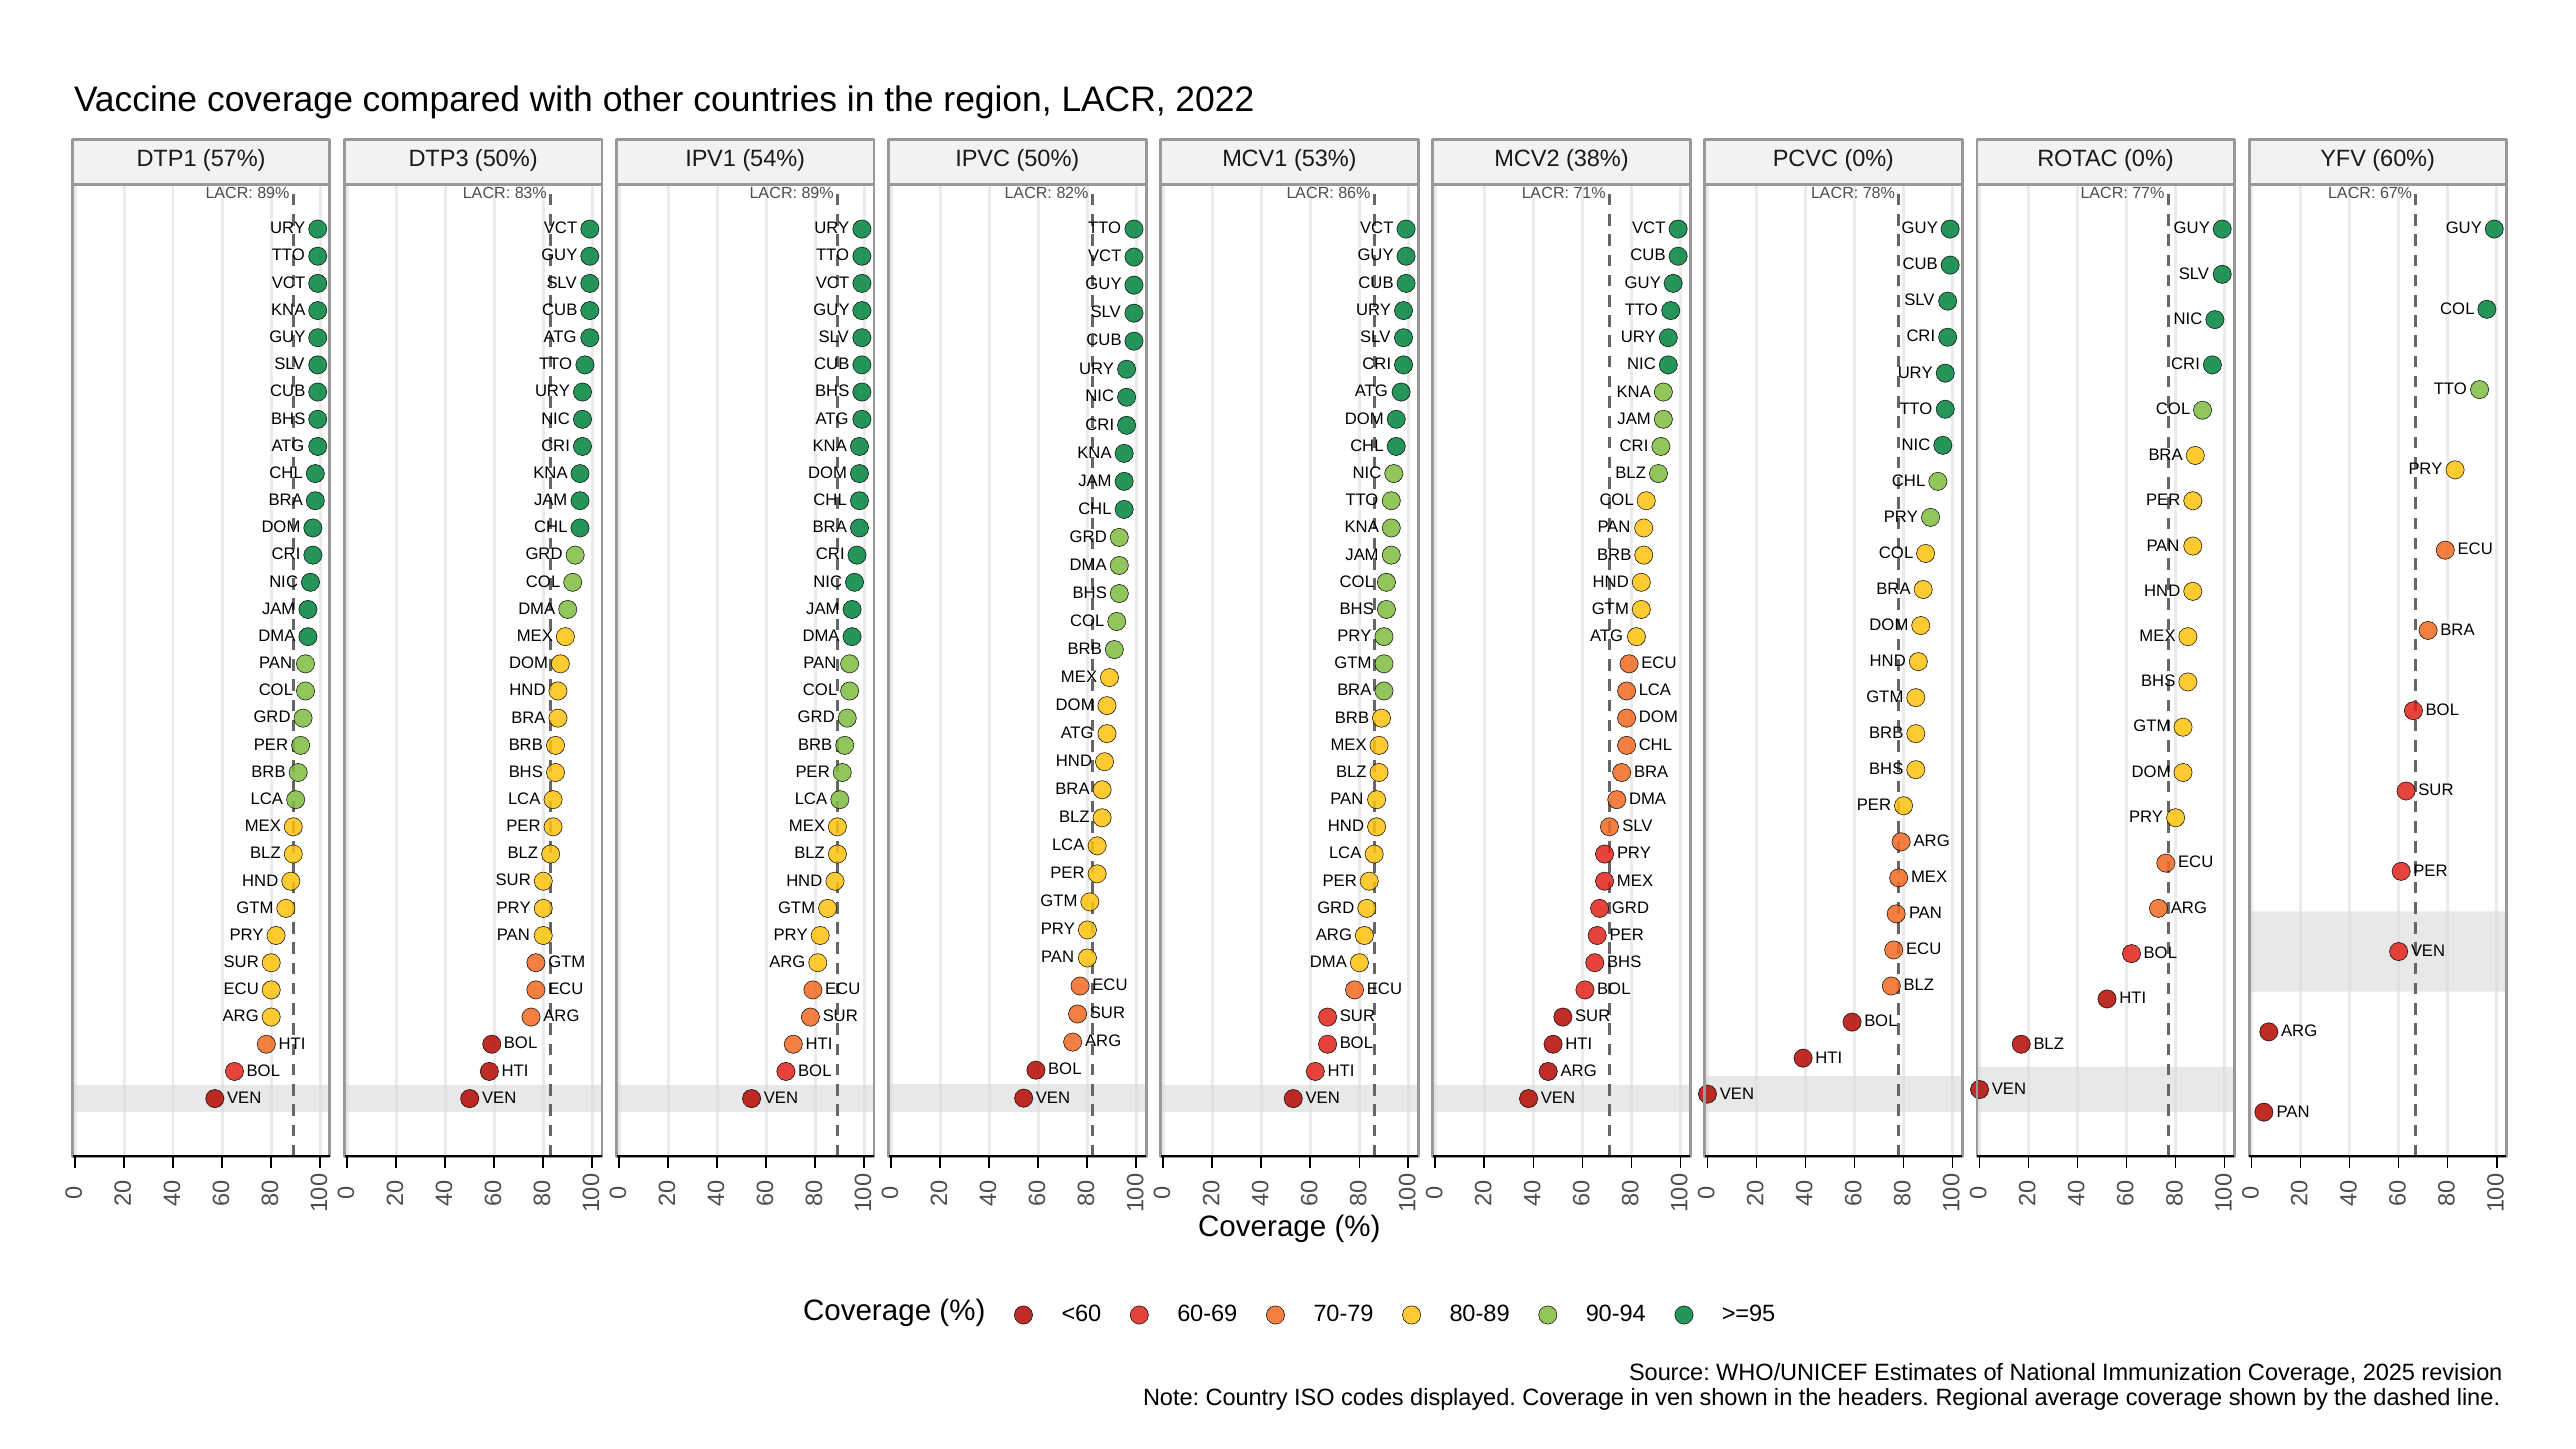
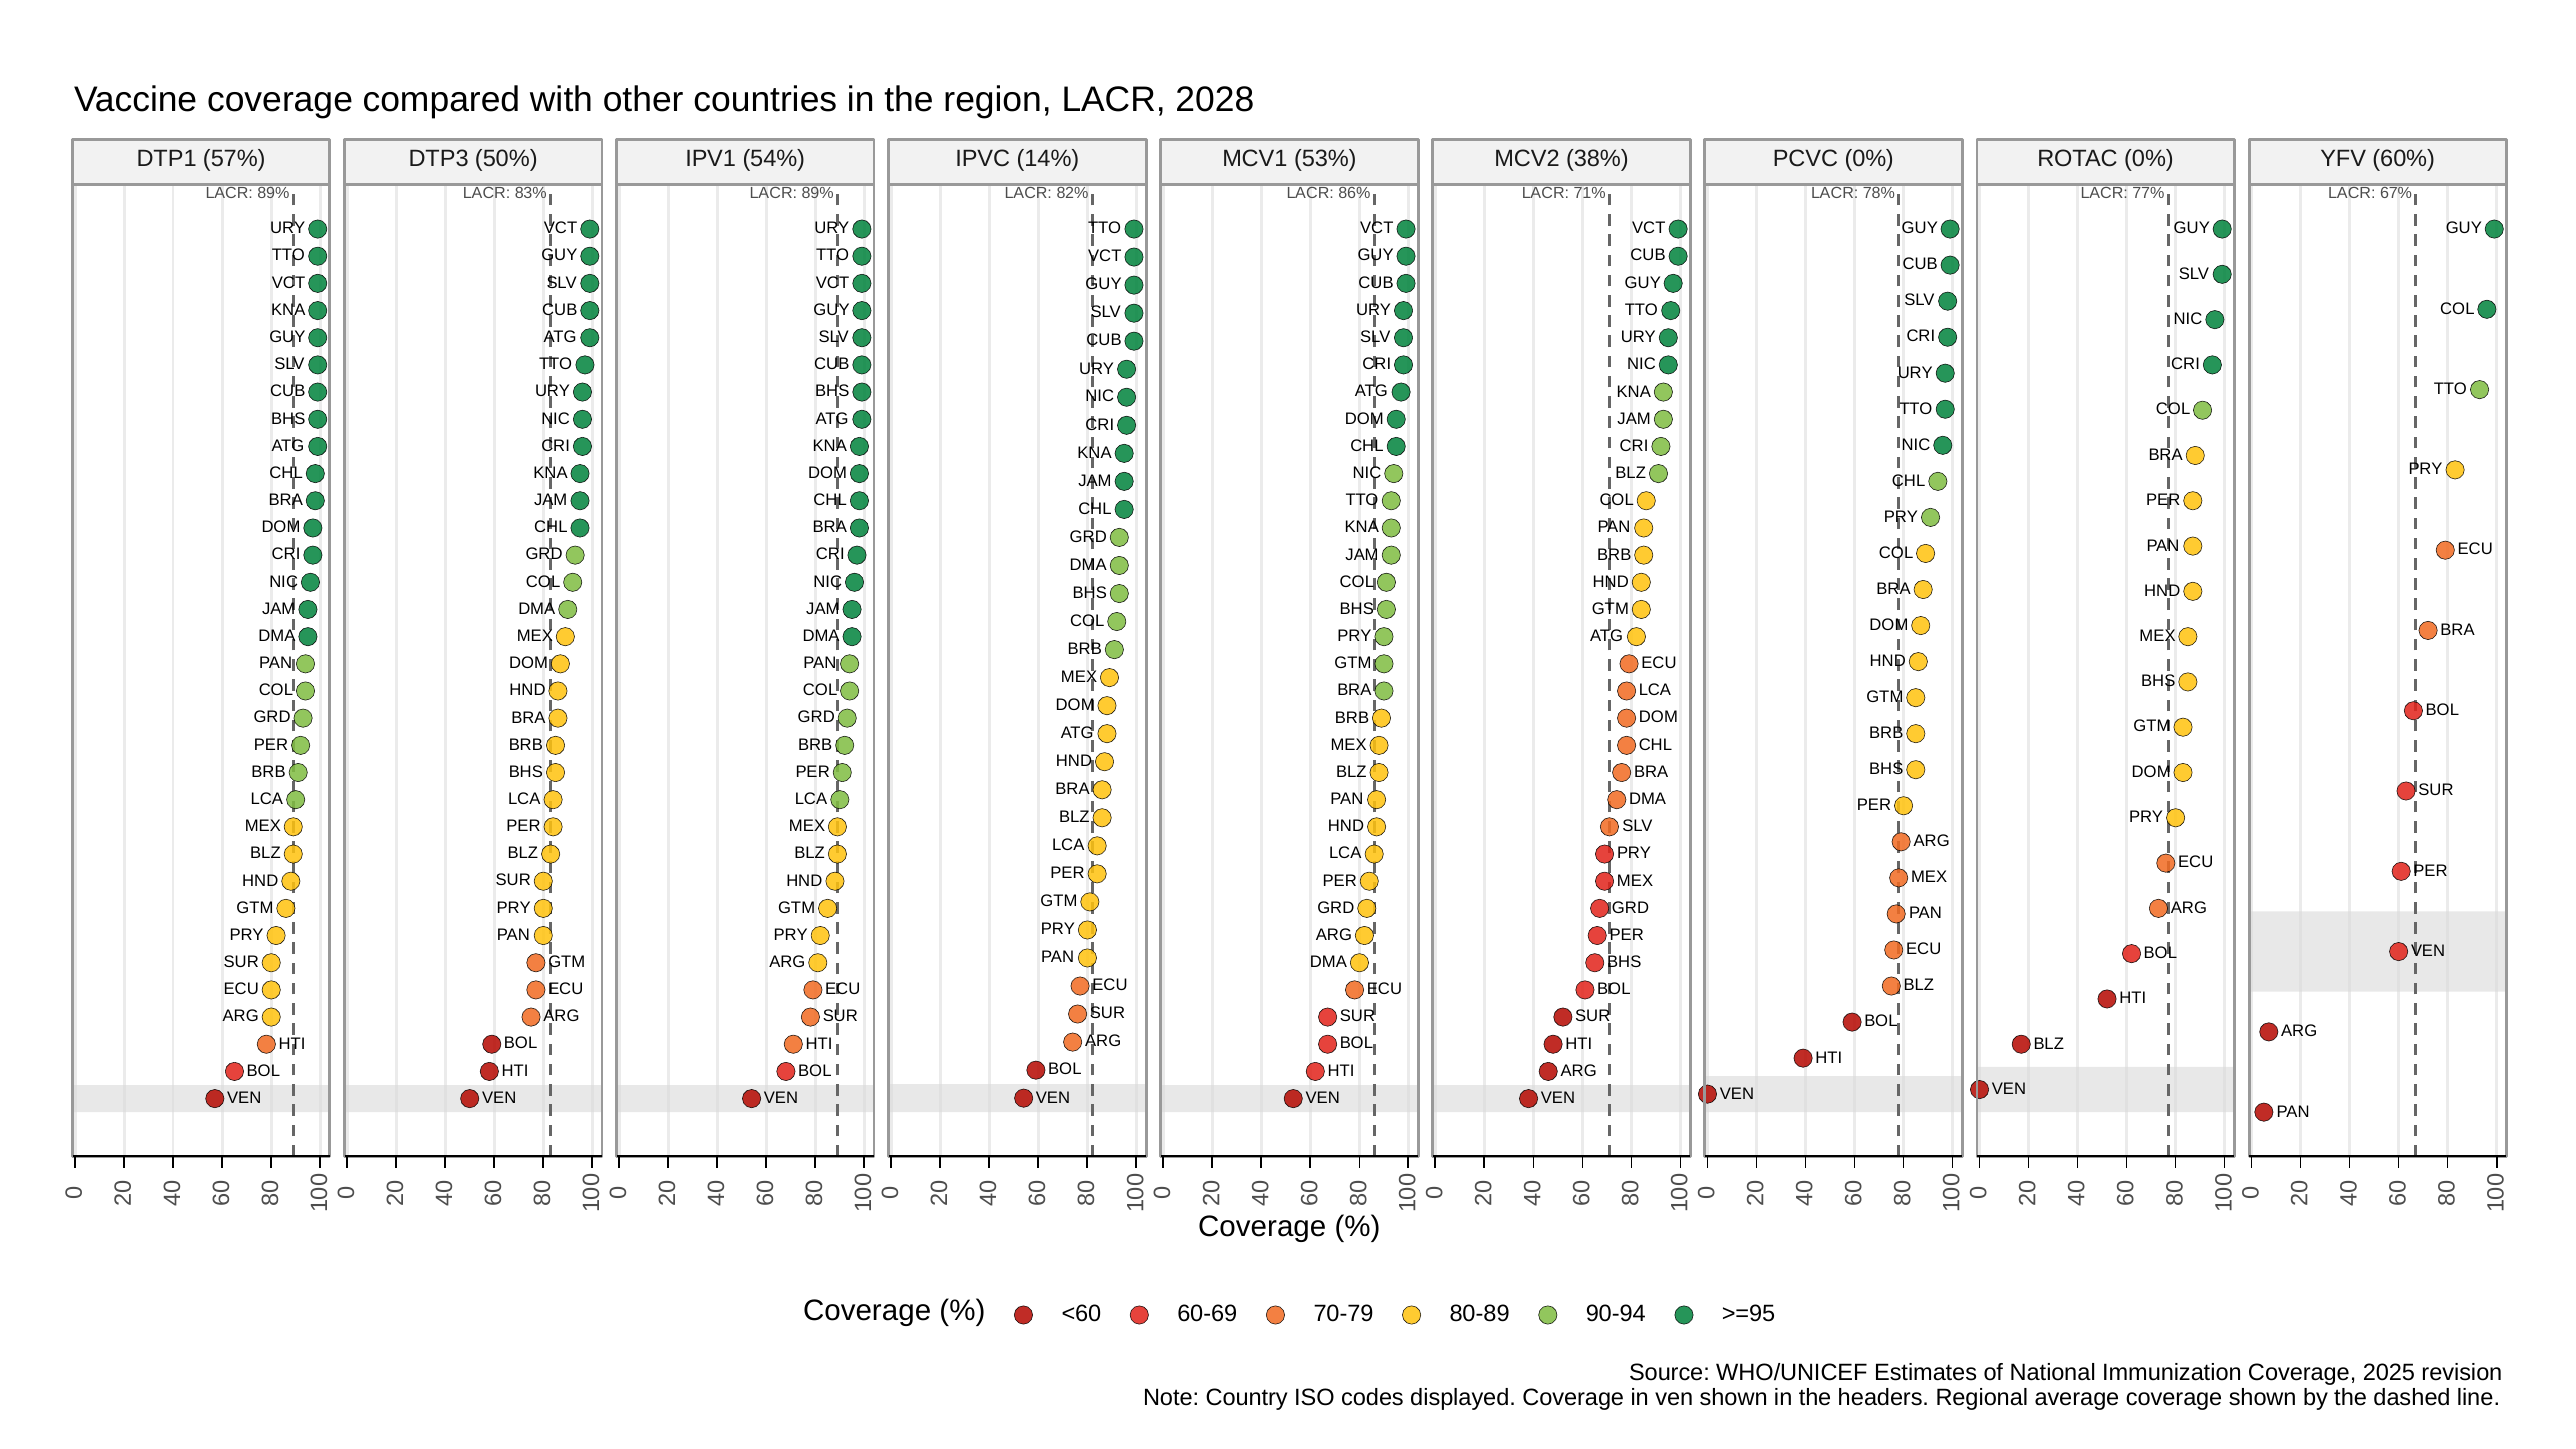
2022: 2022 -> 2028
IPVC 50%: 50% -> 14%
